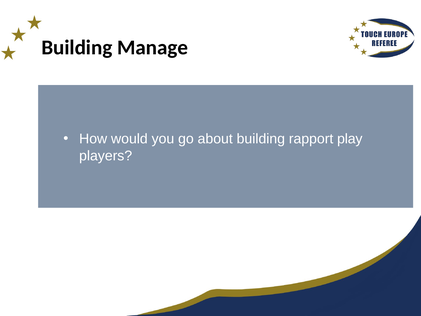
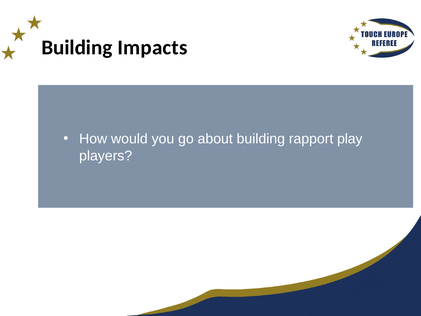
Manage: Manage -> Impacts
